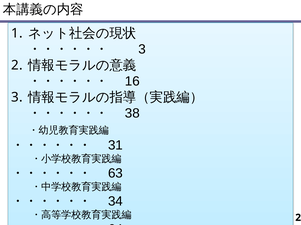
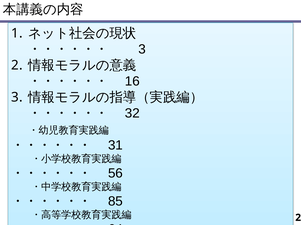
38: 38 -> 32
63: 63 -> 56
34: 34 -> 85
